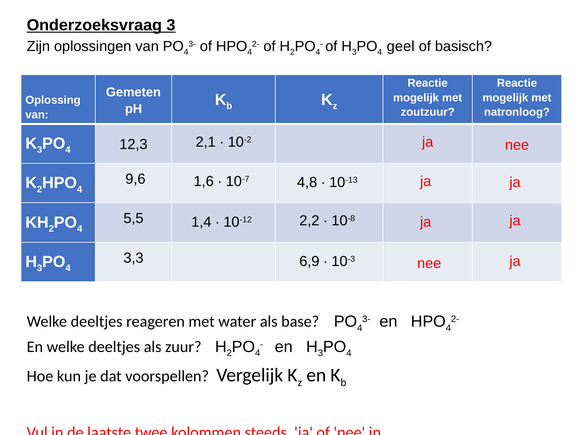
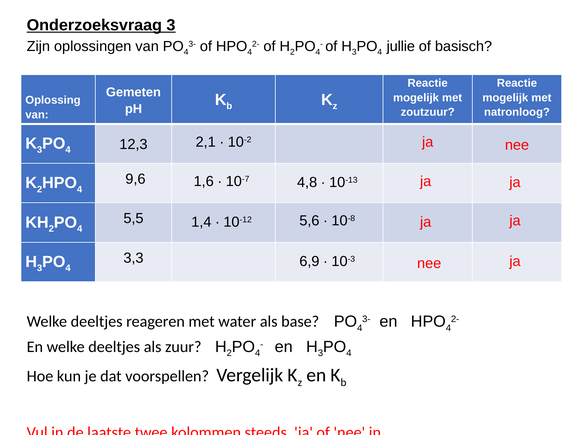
geel: geel -> jullie
2,2: 2,2 -> 5,6
